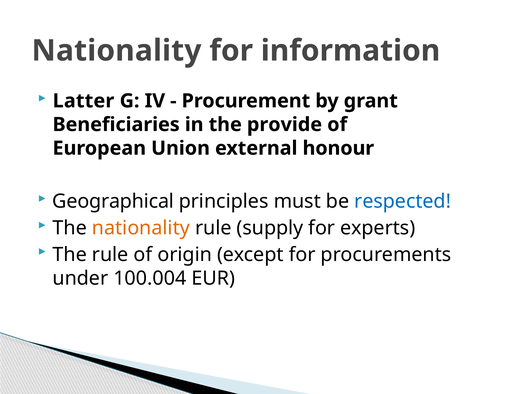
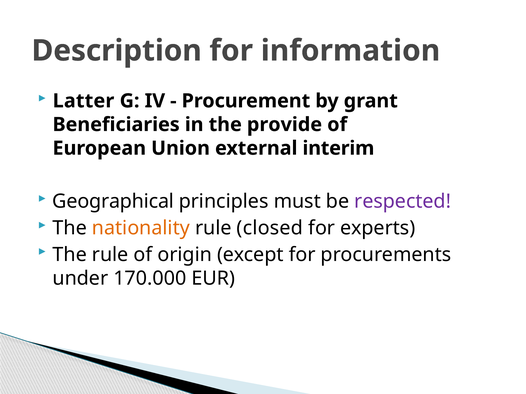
Nationality at (116, 51): Nationality -> Description
honour: honour -> interim
respected colour: blue -> purple
supply: supply -> closed
100.004: 100.004 -> 170.000
